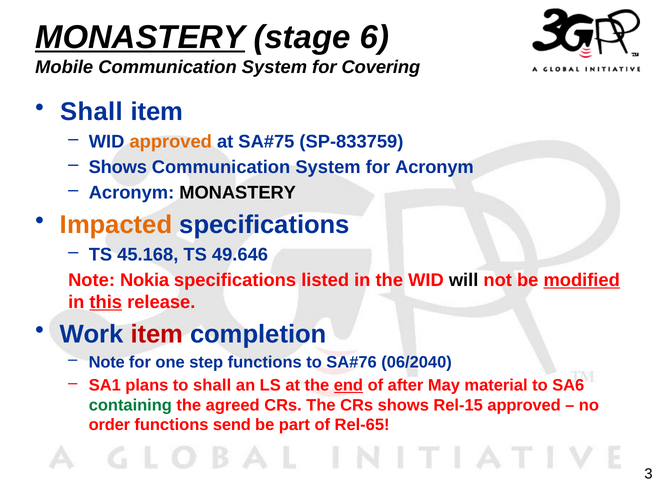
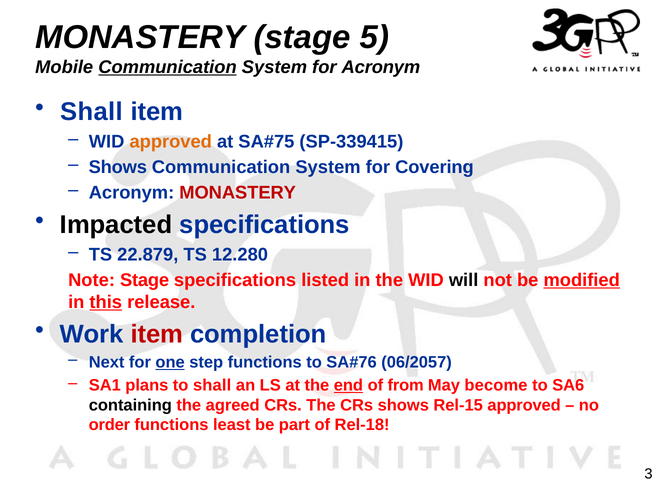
MONASTERY at (140, 37) underline: present -> none
6: 6 -> 5
Communication at (167, 67) underline: none -> present
for Covering: Covering -> Acronym
SP-833759: SP-833759 -> SP-339415
for Acronym: Acronym -> Covering
MONASTERY at (238, 193) colour: black -> red
Impacted colour: orange -> black
45.168: 45.168 -> 22.879
49.646: 49.646 -> 12.280
Note Nokia: Nokia -> Stage
Note at (107, 362): Note -> Next
one underline: none -> present
06/2040: 06/2040 -> 06/2057
after: after -> from
material: material -> become
containing colour: green -> black
send: send -> least
Rel-65: Rel-65 -> Rel-18
